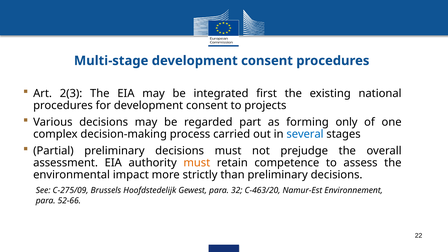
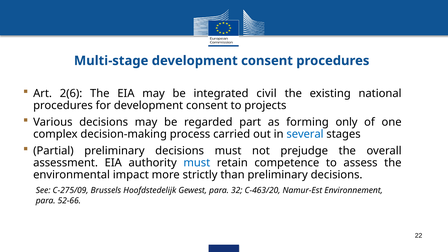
2(3: 2(3 -> 2(6
first: first -> civil
must at (197, 163) colour: orange -> blue
